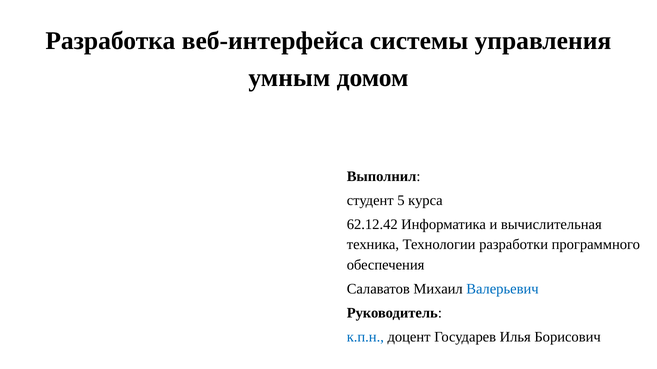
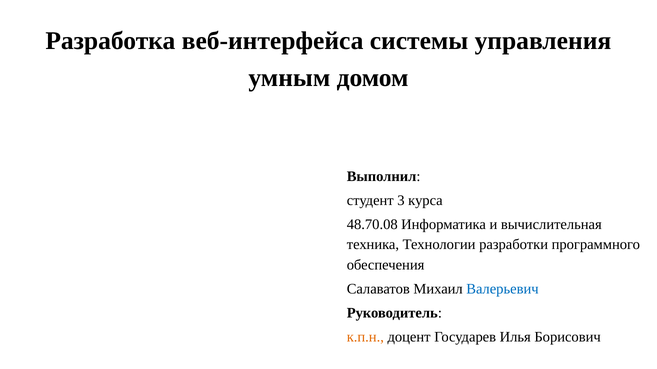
5: 5 -> 3
62.12.42: 62.12.42 -> 48.70.08
к.п.н colour: blue -> orange
